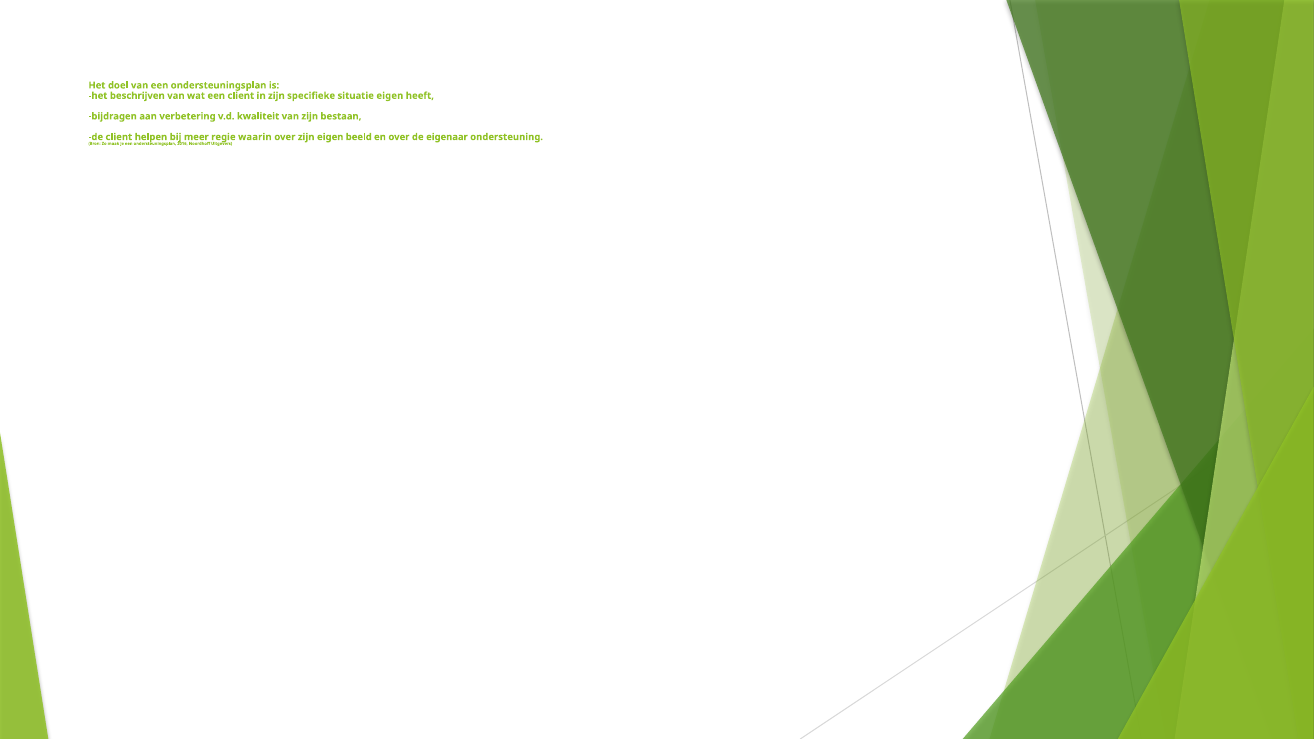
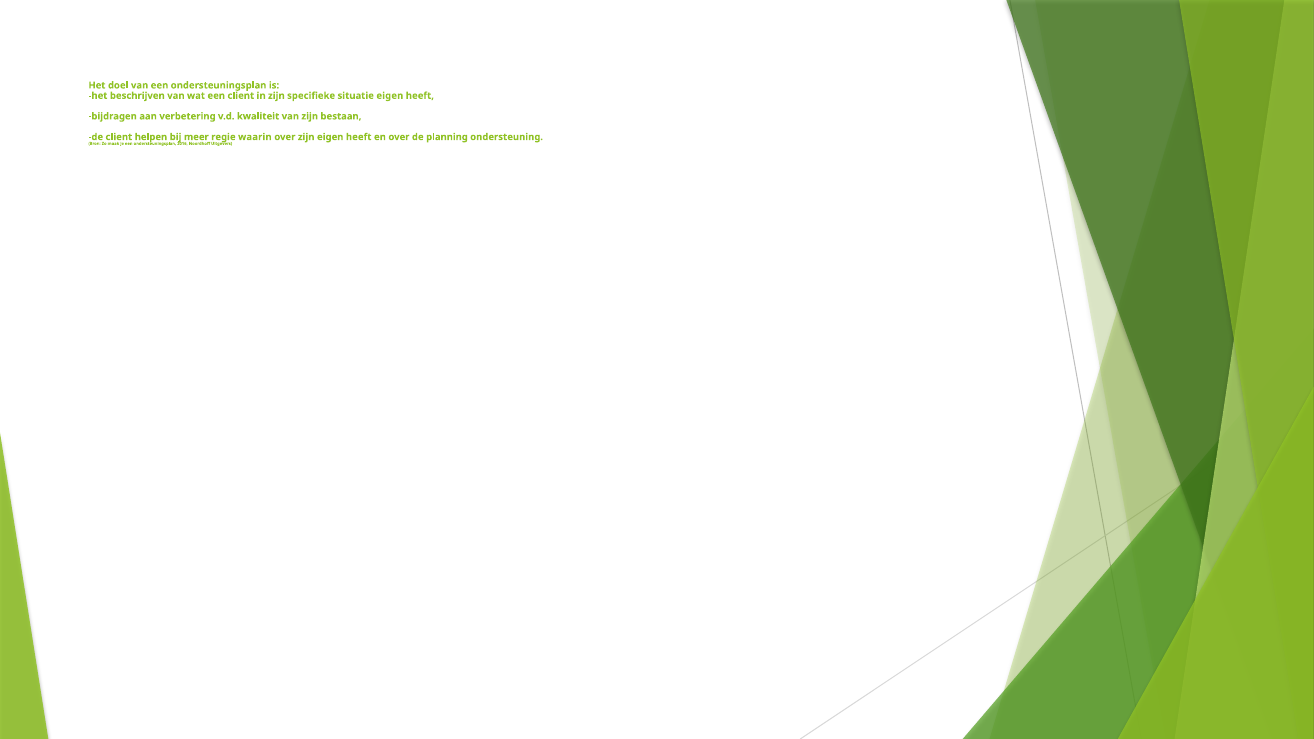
zijn eigen beeld: beeld -> heeft
eigenaar: eigenaar -> planning
